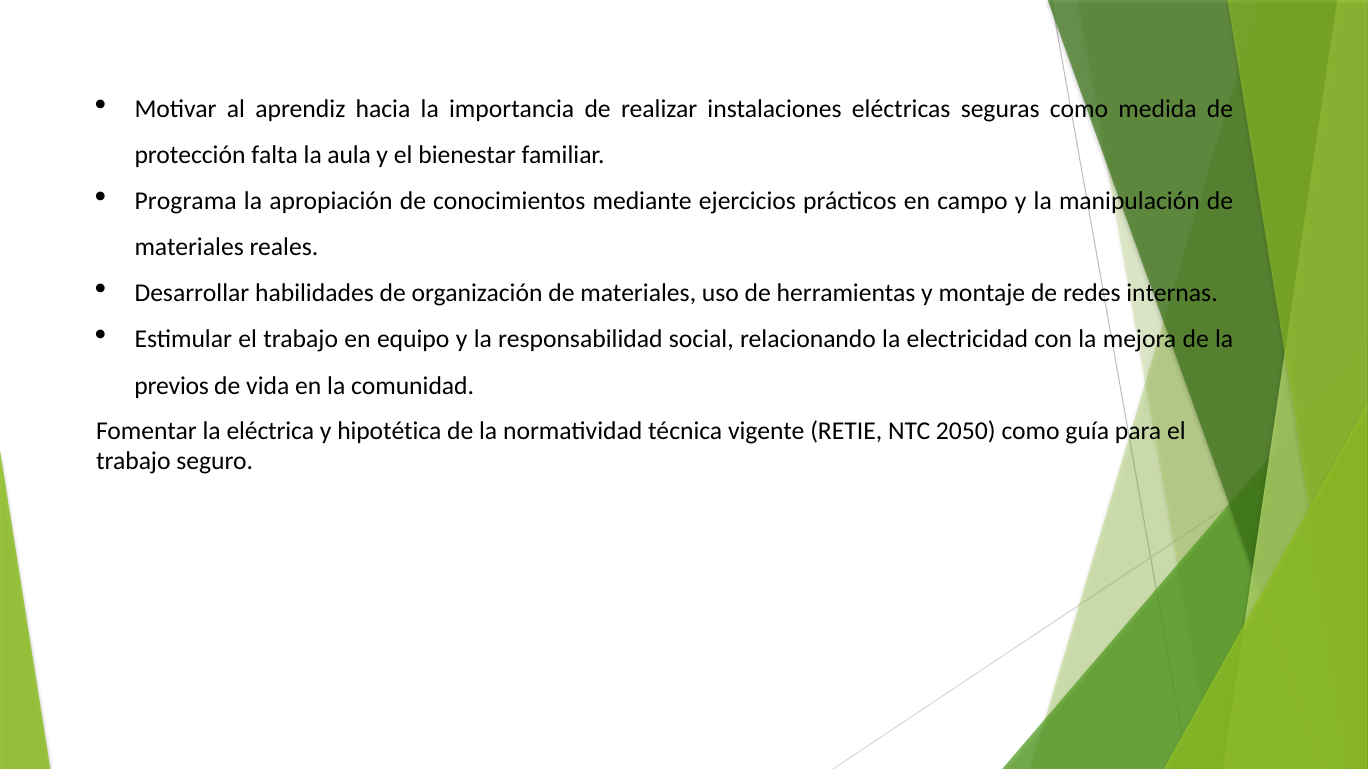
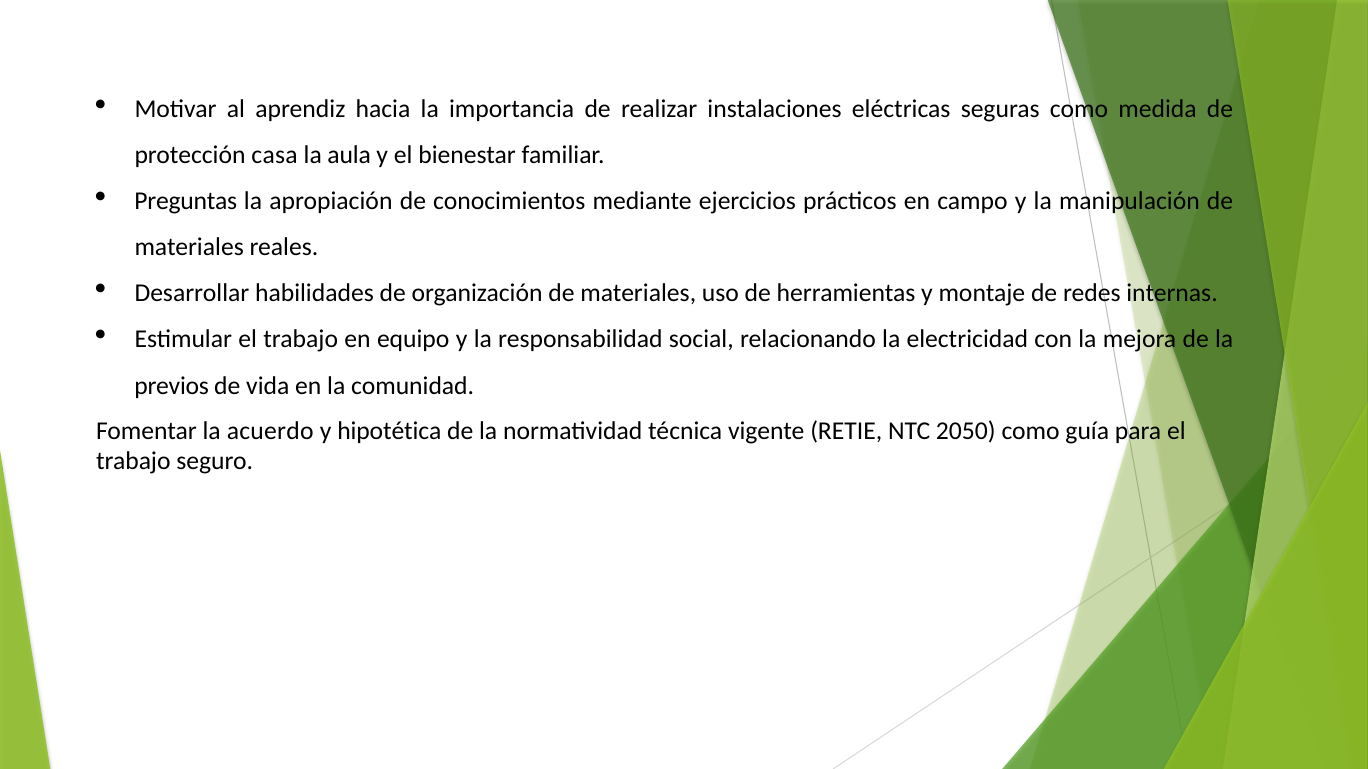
falta: falta -> casa
Programa: Programa -> Preguntas
eléctrica: eléctrica -> acuerdo
